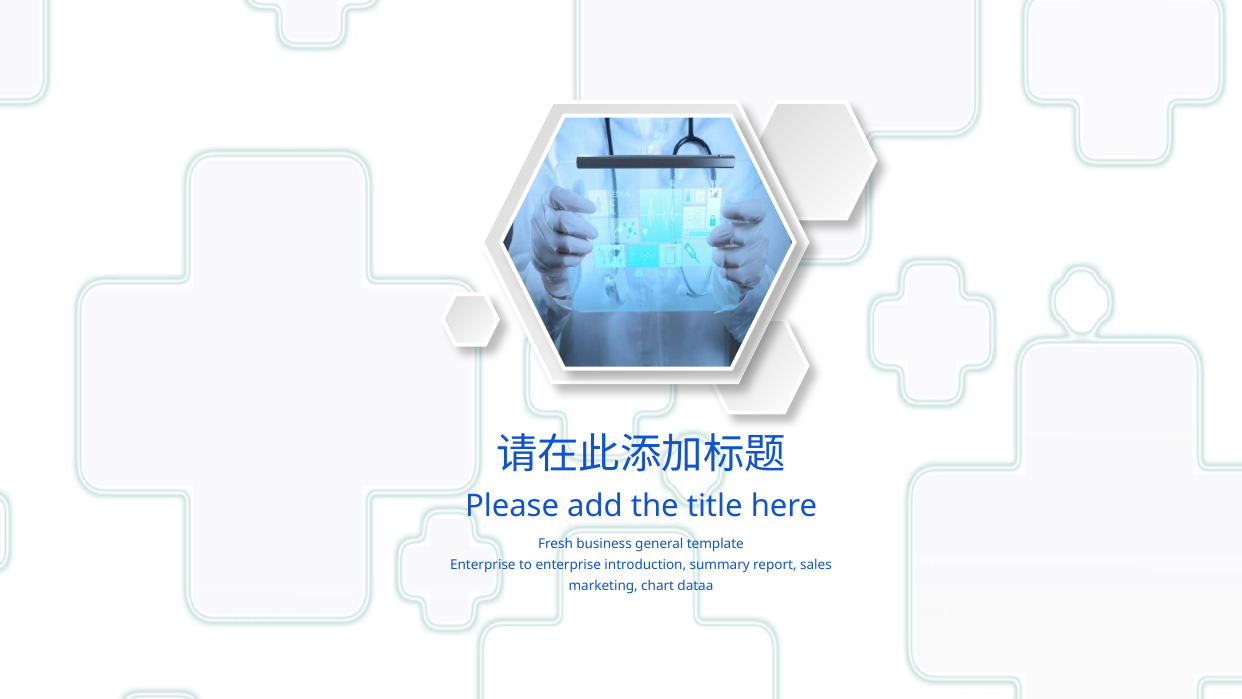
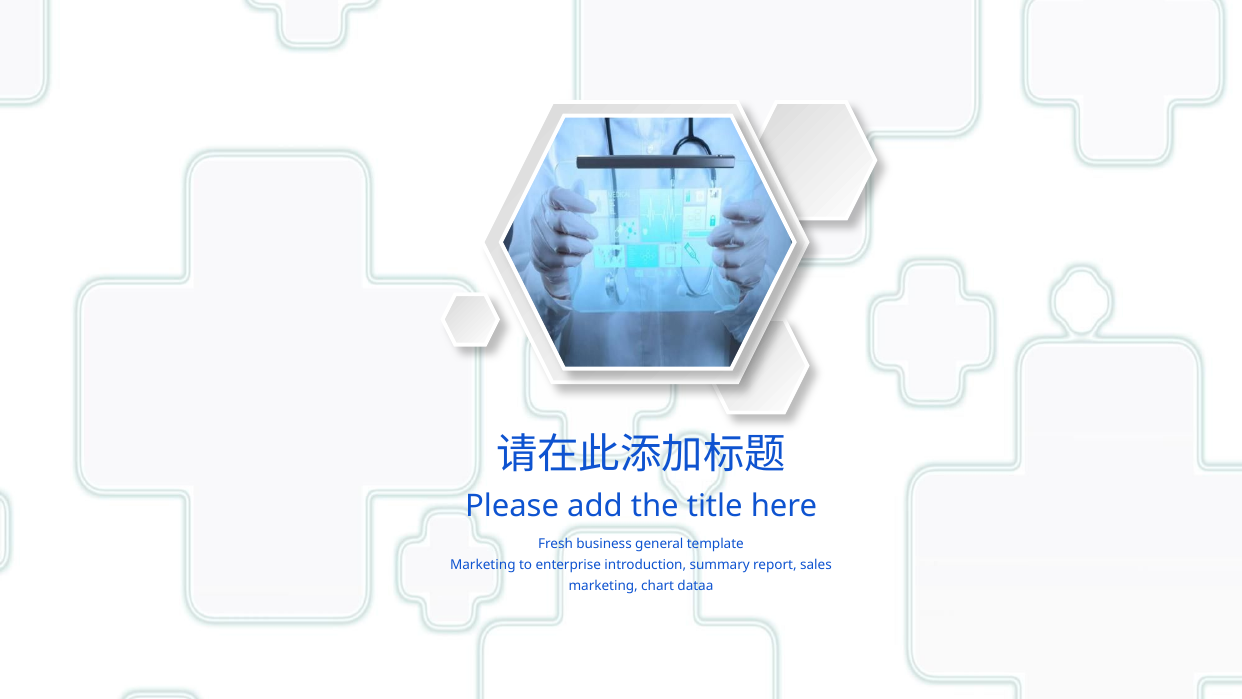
Enterprise at (483, 564): Enterprise -> Marketing
